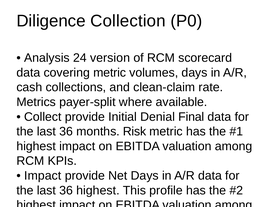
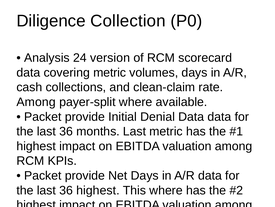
Metrics at (36, 102): Metrics -> Among
Collect at (43, 116): Collect -> Packet
Denial Final: Final -> Data
months Risk: Risk -> Last
Impact at (43, 175): Impact -> Packet
This profile: profile -> where
